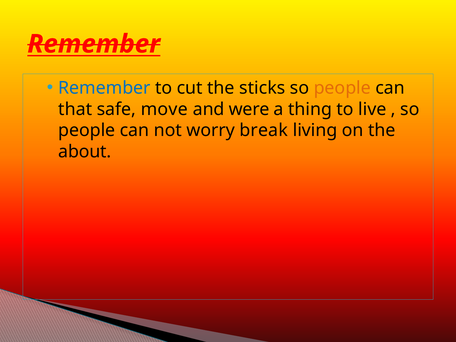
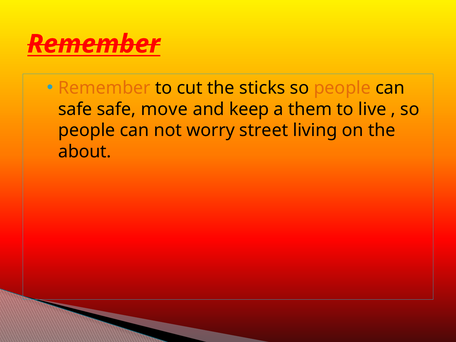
Remember at (104, 88) colour: blue -> orange
that at (75, 109): that -> safe
were: were -> keep
thing: thing -> them
break: break -> street
